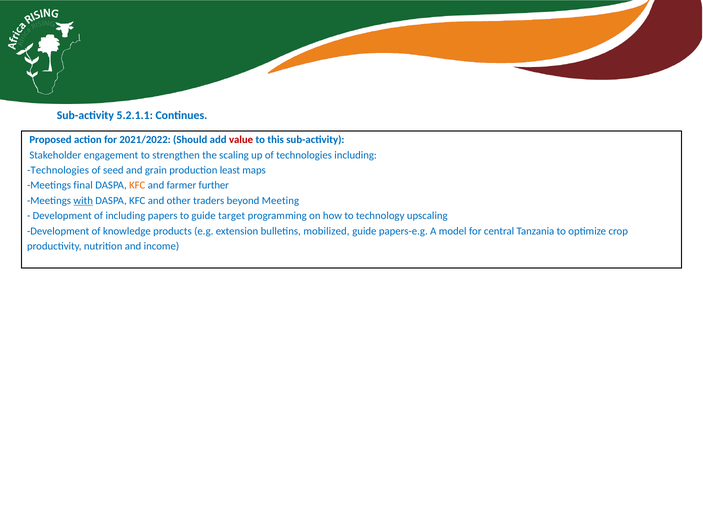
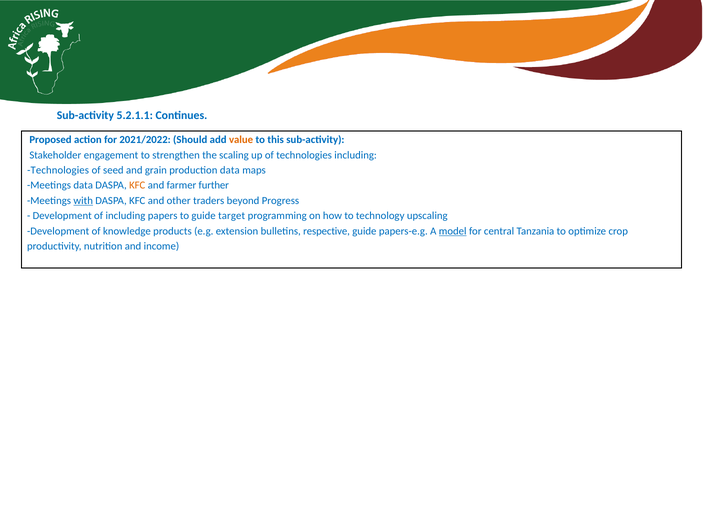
value colour: red -> orange
production least: least -> data
Meetings final: final -> data
Meeting: Meeting -> Progress
mobilized: mobilized -> respective
model underline: none -> present
